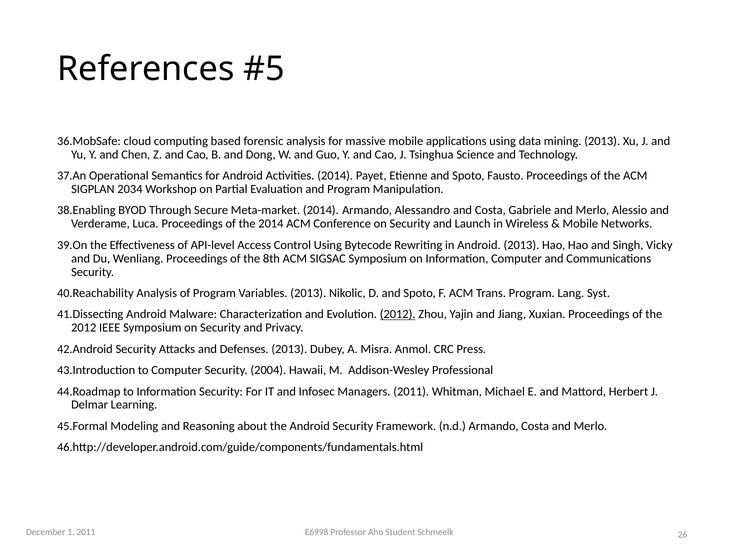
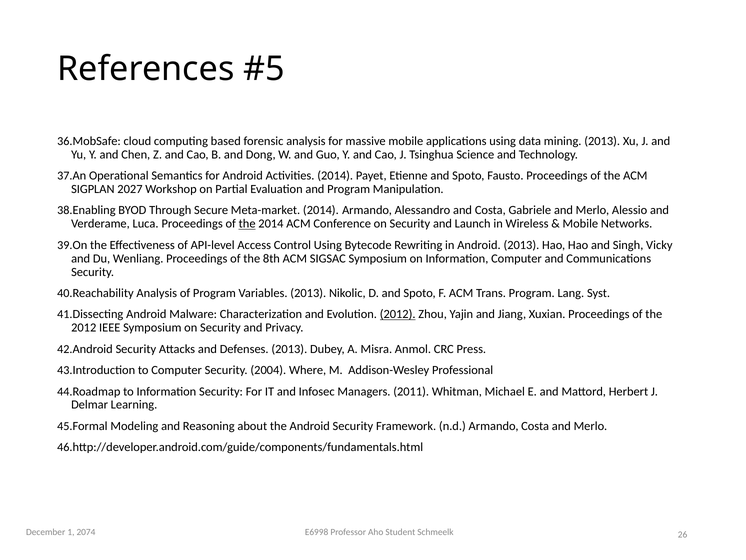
2034: 2034 -> 2027
the at (247, 224) underline: none -> present
Hawaii: Hawaii -> Where
1 2011: 2011 -> 2074
